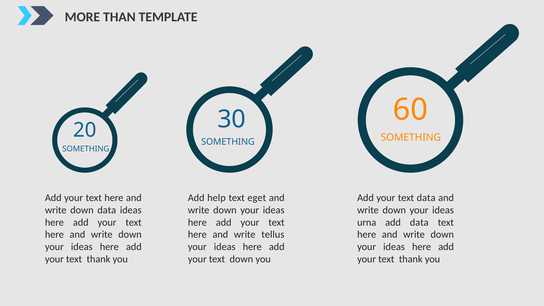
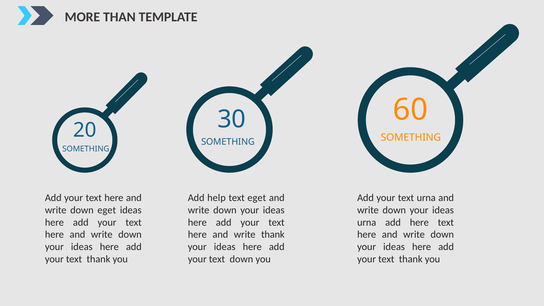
text data: data -> urna
down data: data -> eget
add data: data -> here
write tellus: tellus -> thank
